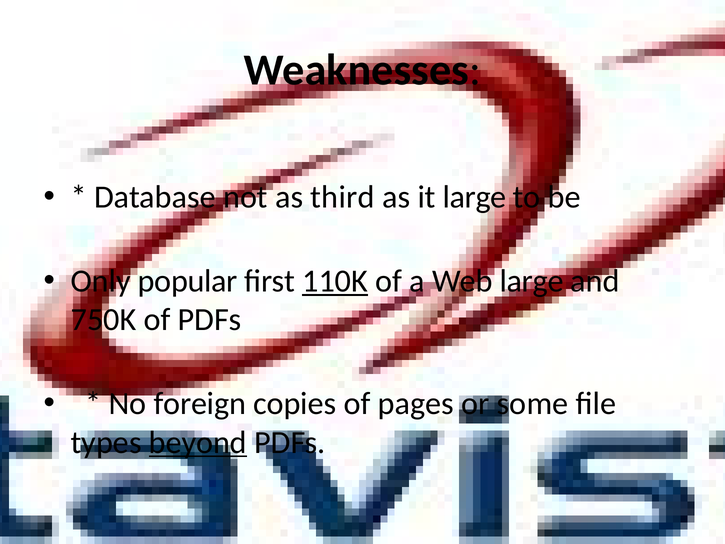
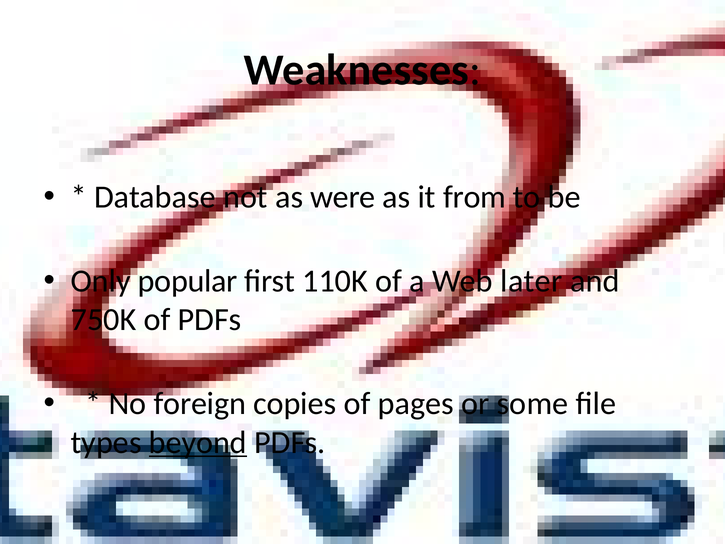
third: third -> were
it large: large -> from
110K underline: present -> none
Web large: large -> later
